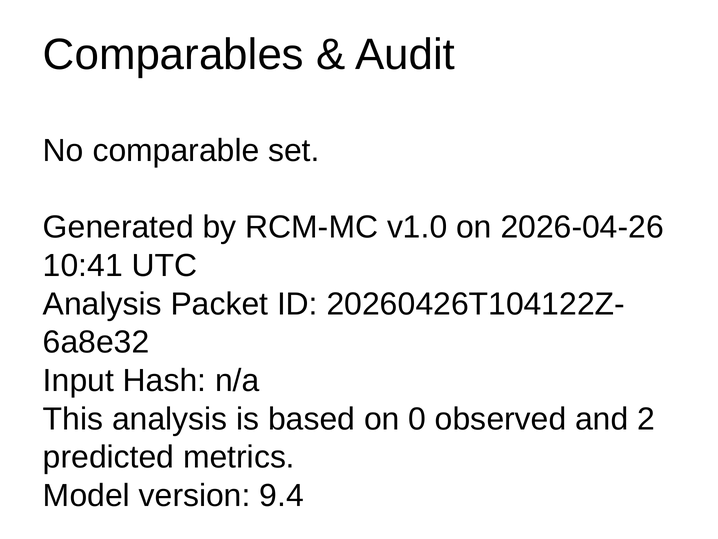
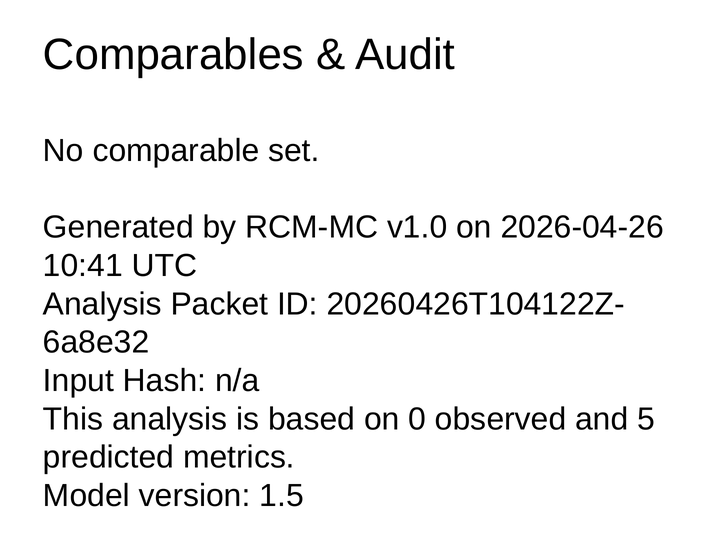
2: 2 -> 5
9.4: 9.4 -> 1.5
